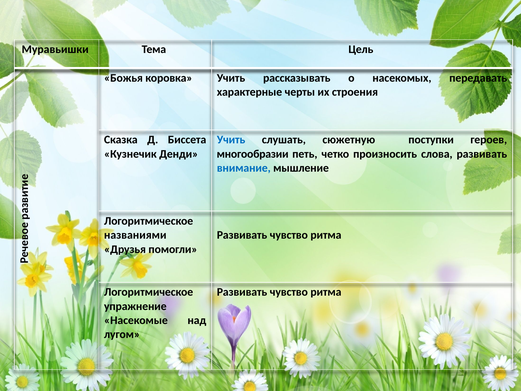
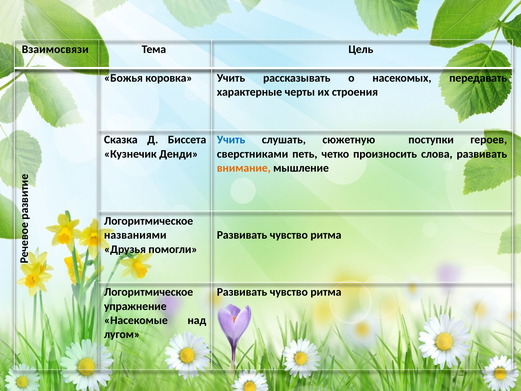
Муравьишки: Муравьишки -> Взаимосвязи
многообразии: многообразии -> сверстниками
внимание colour: blue -> orange
